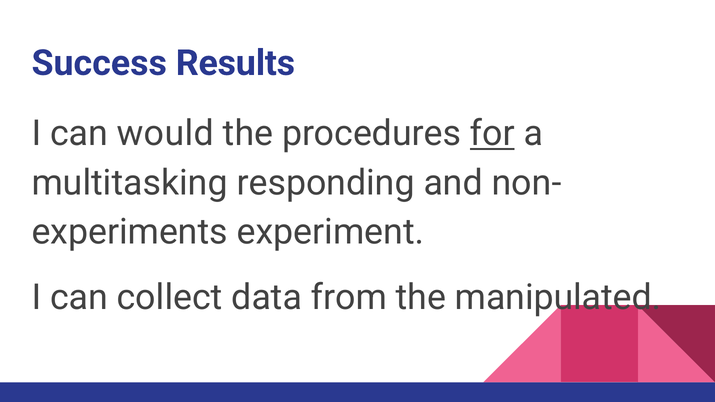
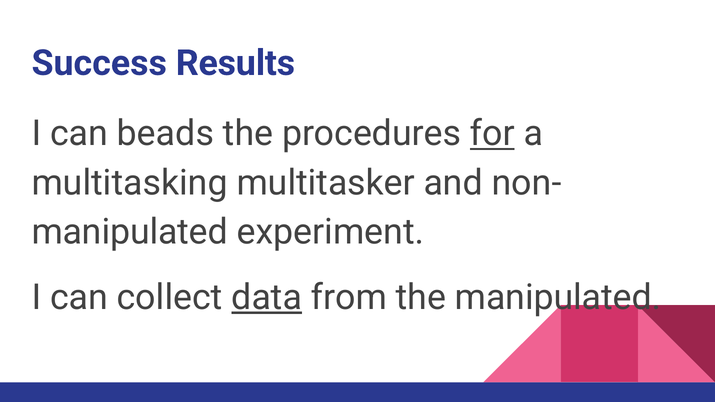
would: would -> beads
responding: responding -> multitasker
experiments at (130, 232): experiments -> manipulated
data underline: none -> present
